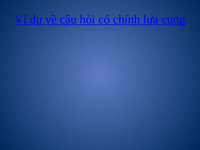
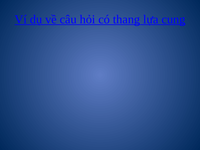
chính: chính -> thang
